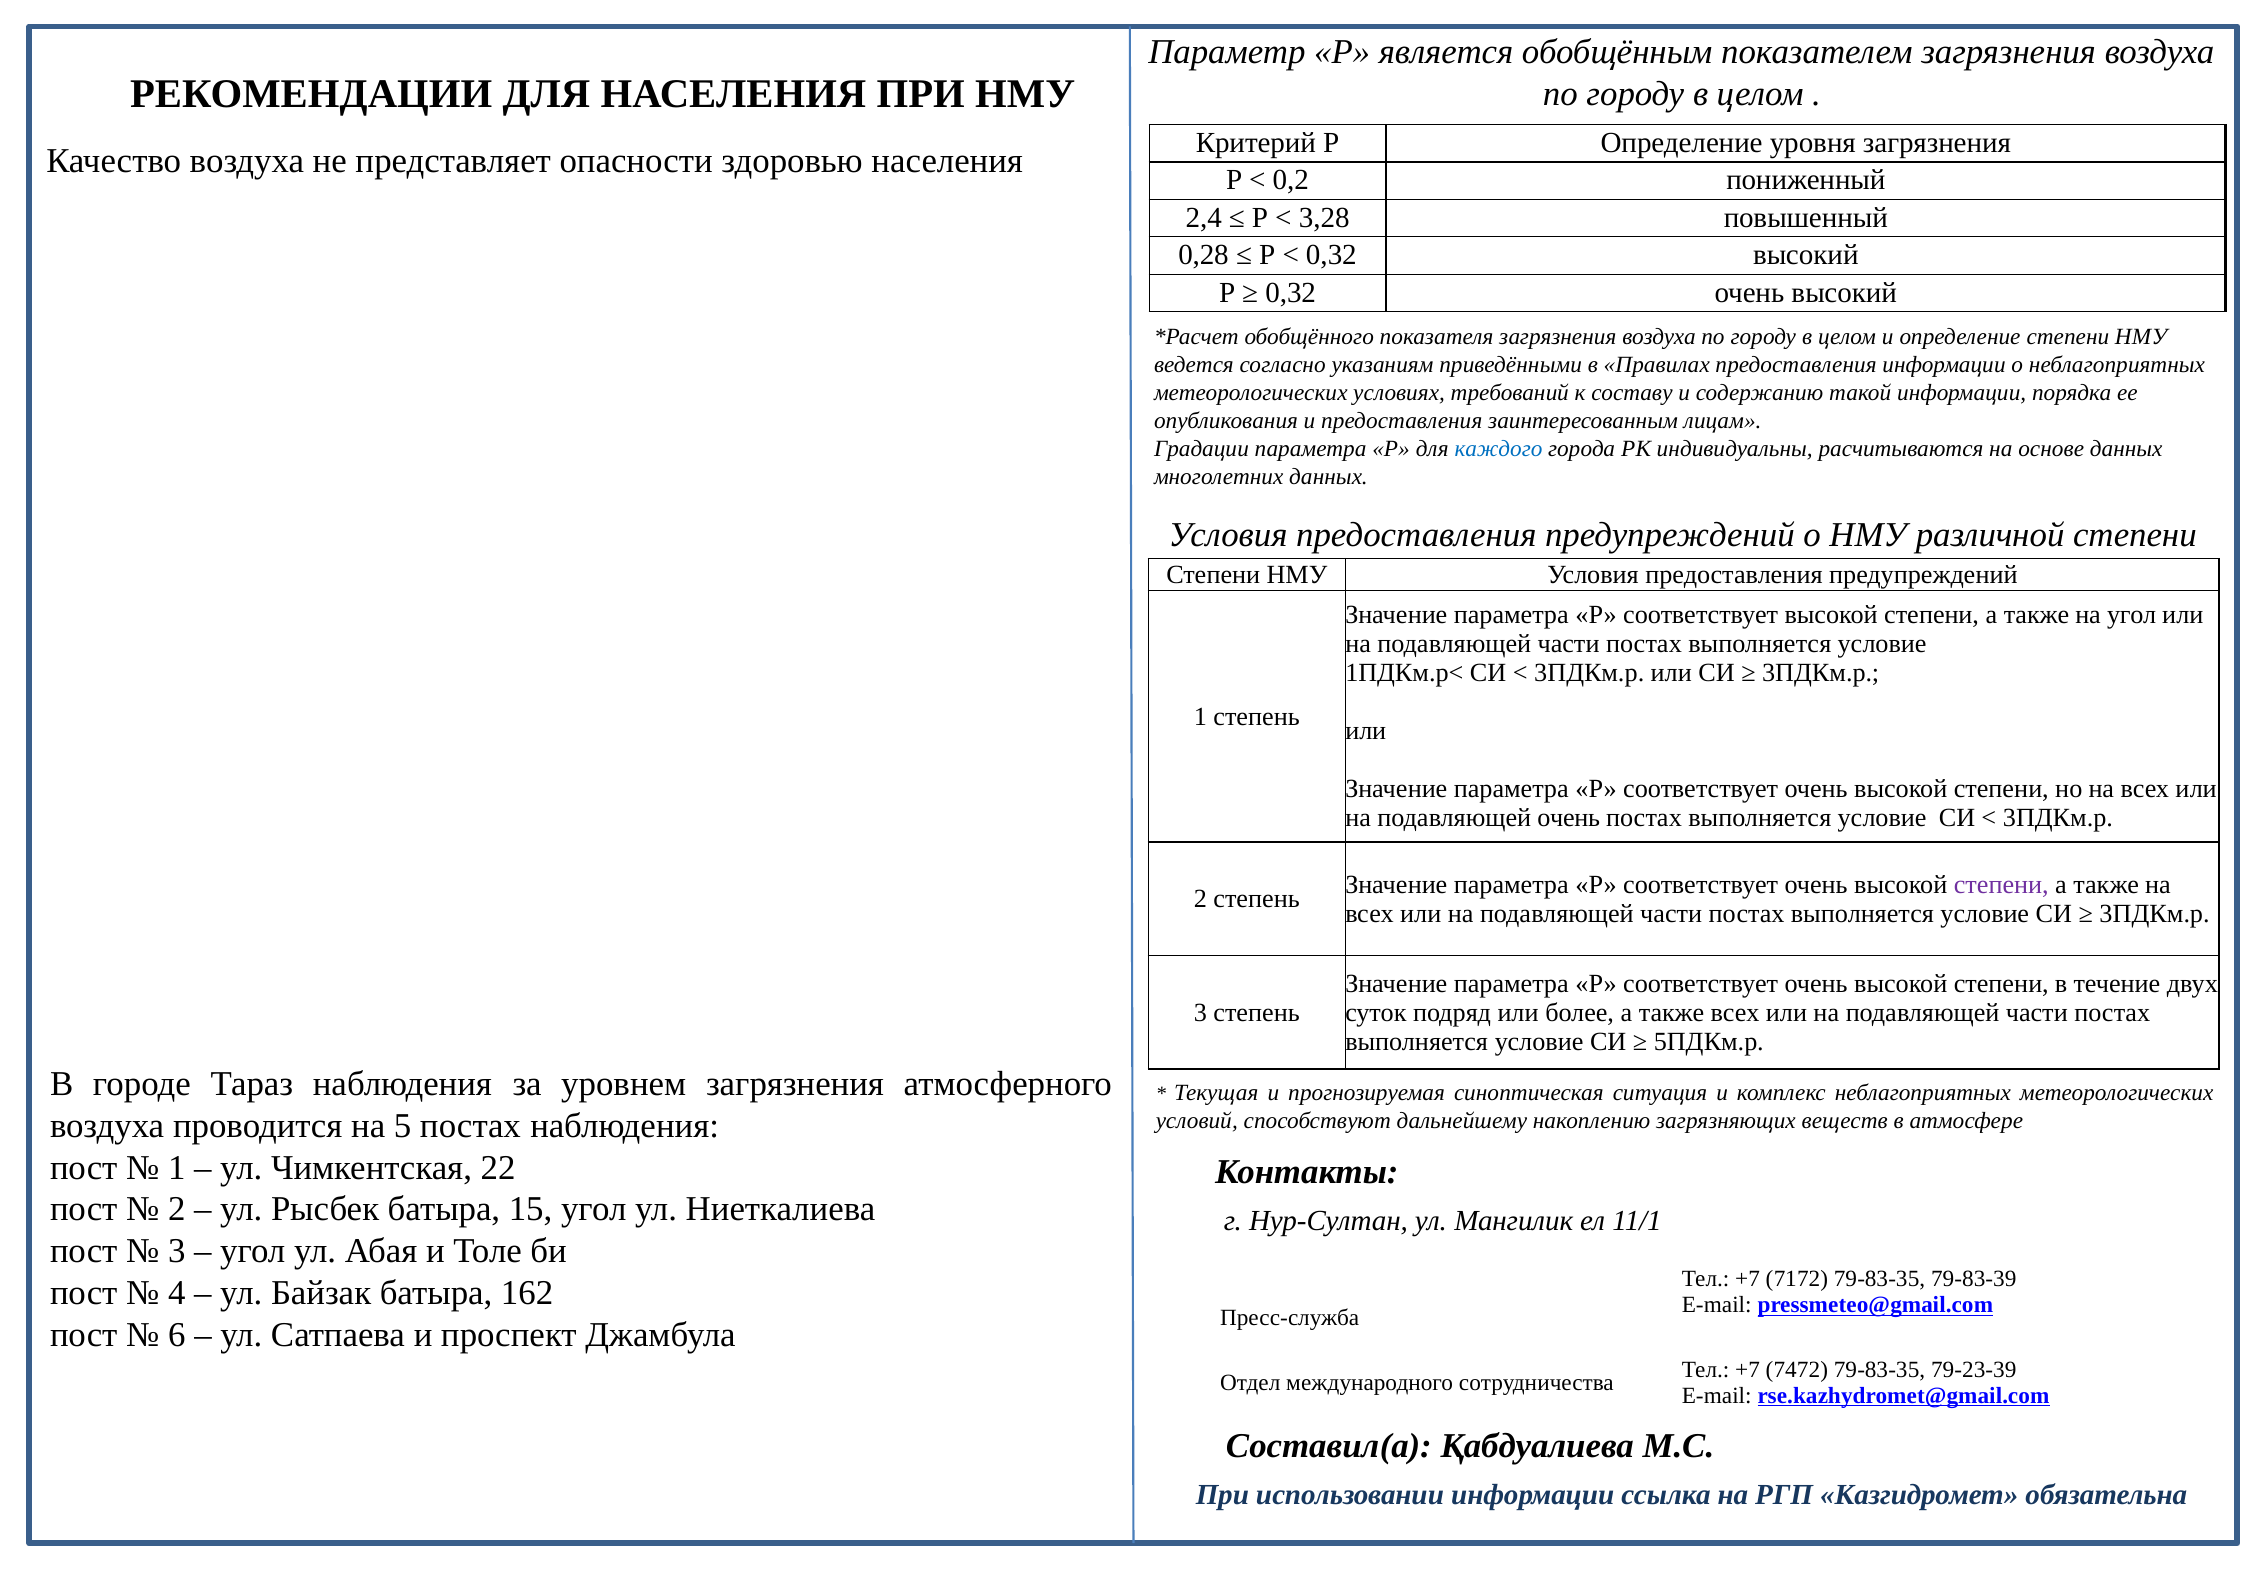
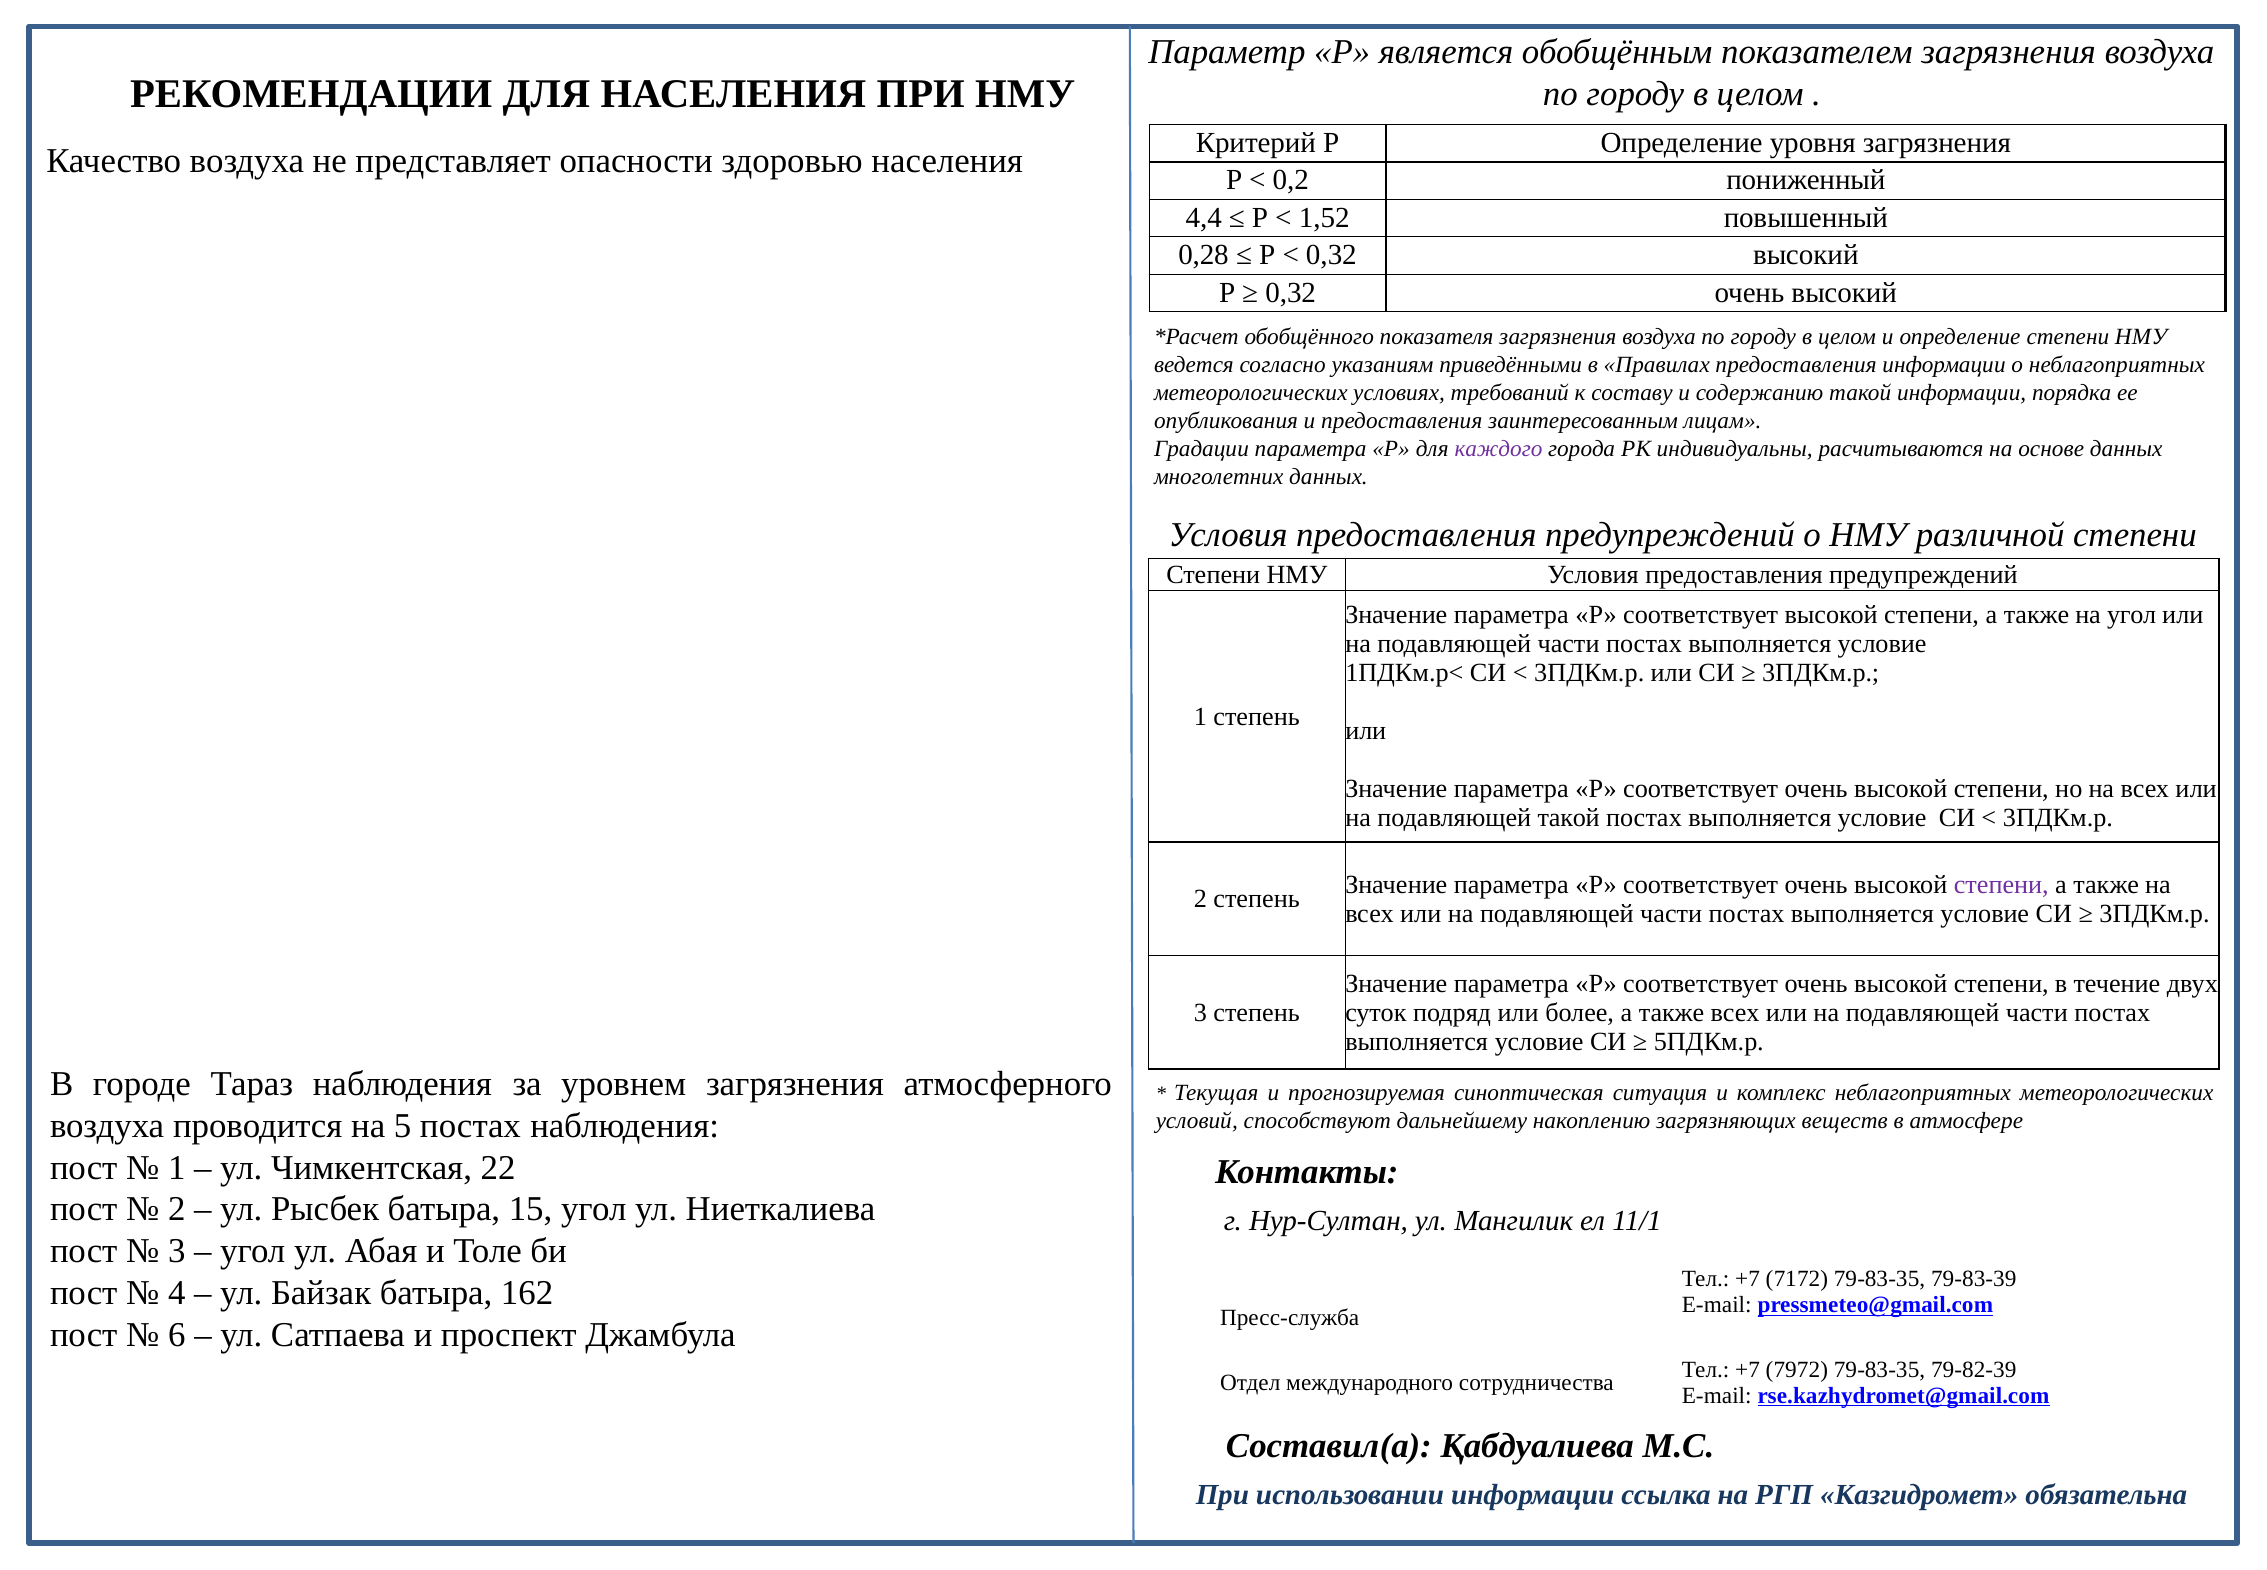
2,4: 2,4 -> 4,4
3,28: 3,28 -> 1,52
каждого colour: blue -> purple
подавляющей очень: очень -> такой
7472: 7472 -> 7972
79-23-39: 79-23-39 -> 79-82-39
